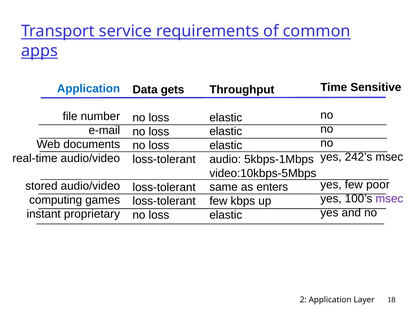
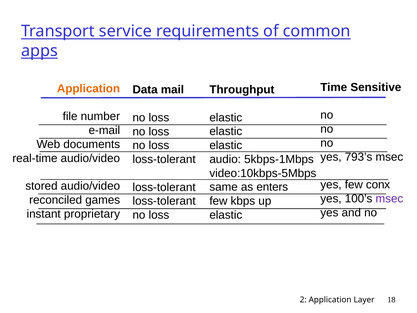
Application at (89, 89) colour: blue -> orange
gets: gets -> mail
242’s: 242’s -> 793’s
poor: poor -> conx
computing: computing -> reconciled
